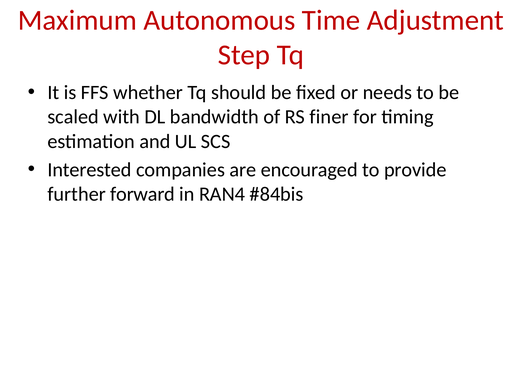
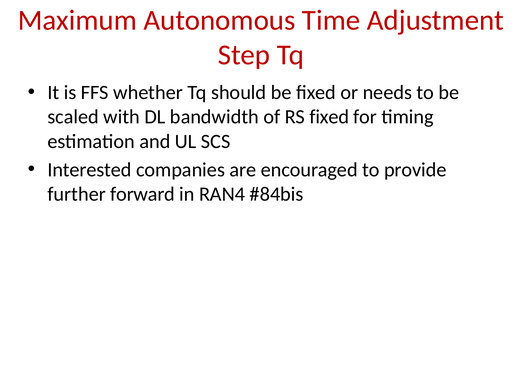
RS finer: finer -> fixed
